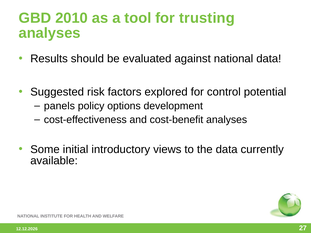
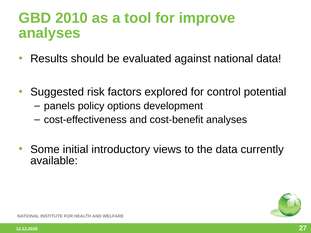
trusting: trusting -> improve
